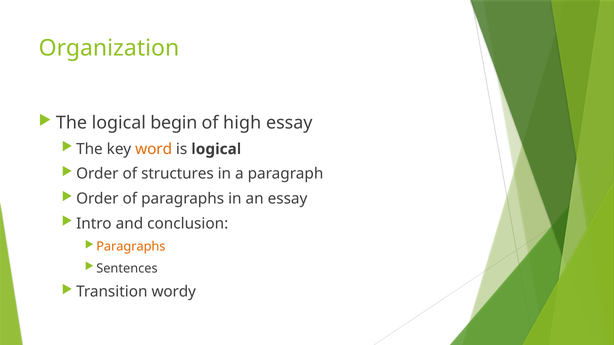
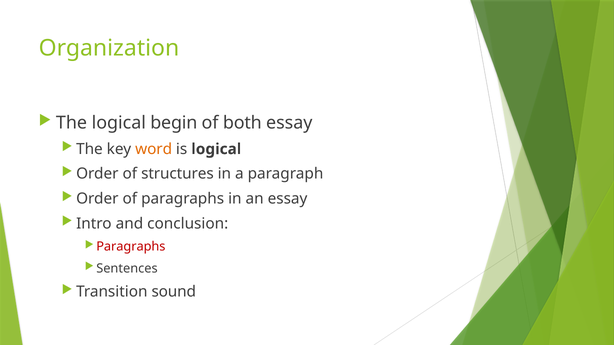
high: high -> both
Paragraphs at (131, 247) colour: orange -> red
wordy: wordy -> sound
